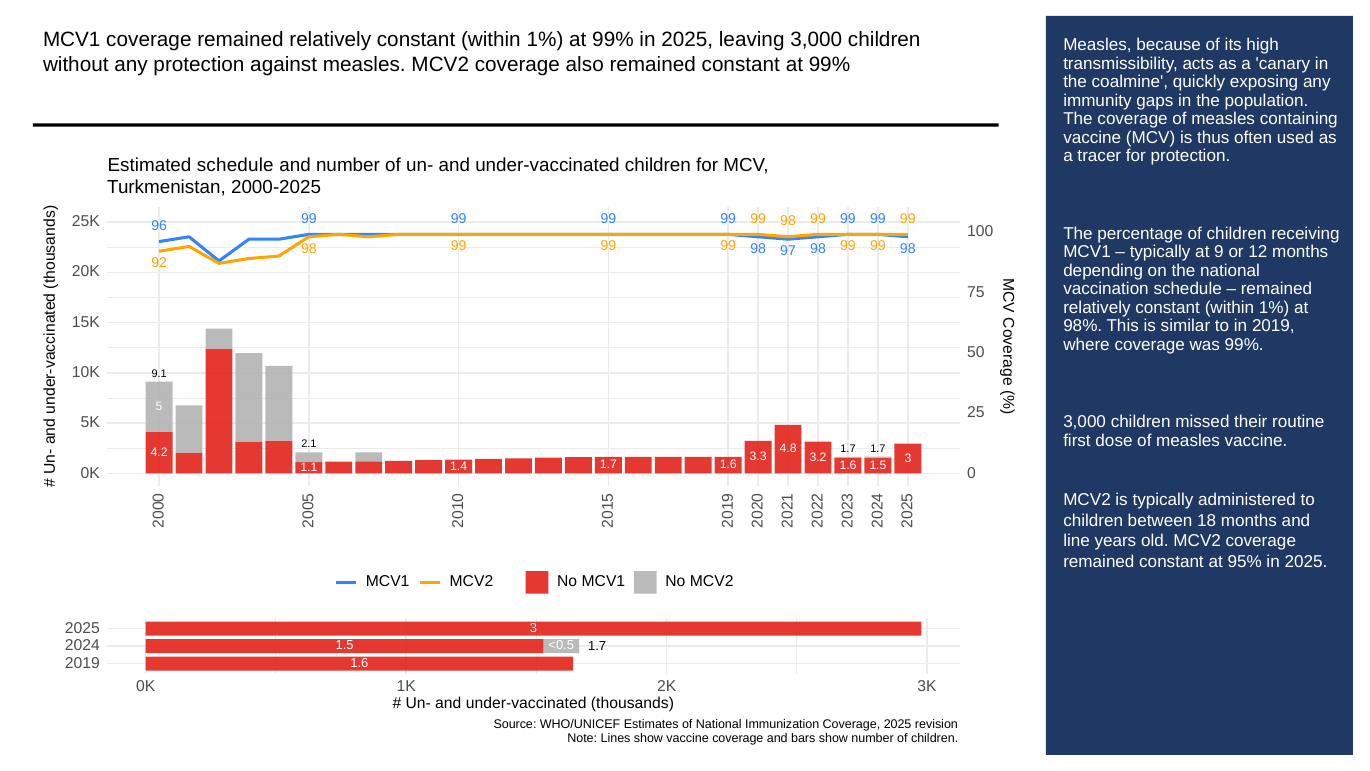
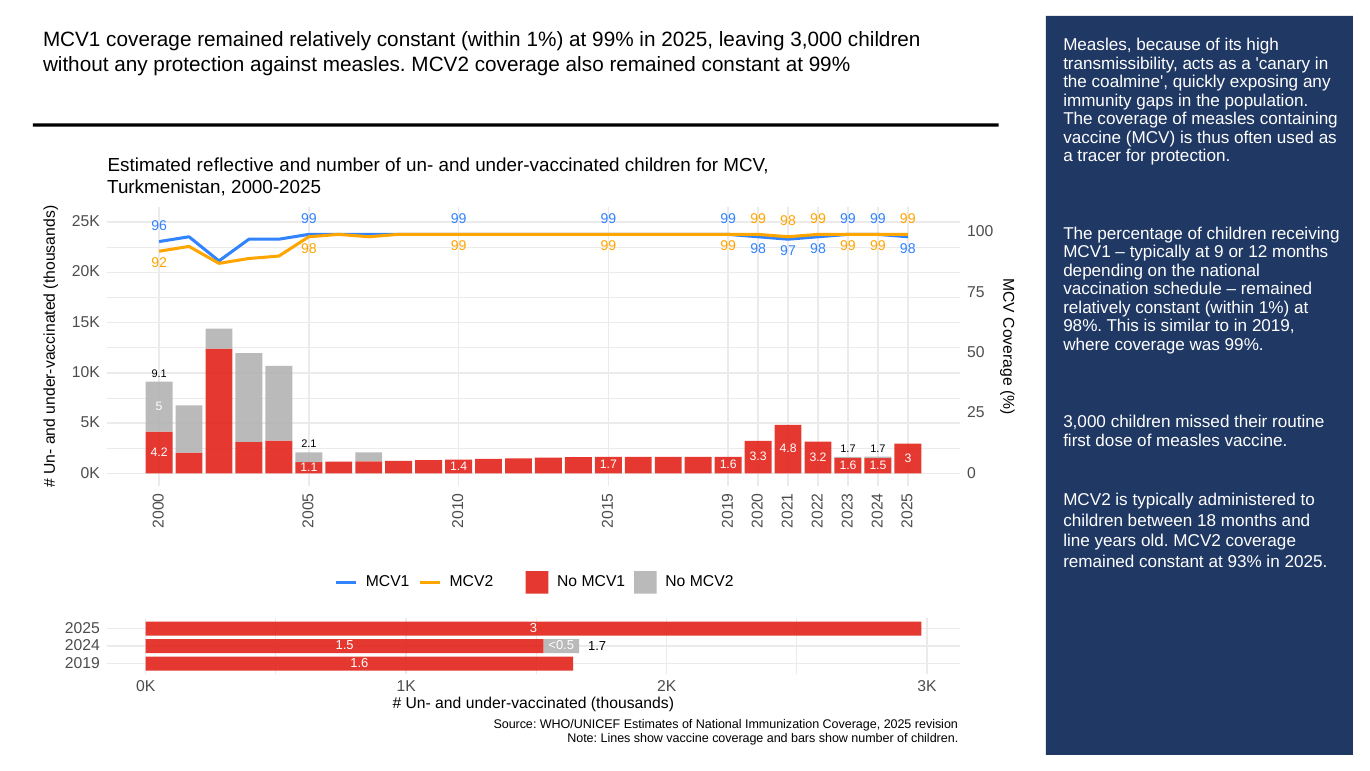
Estimated schedule: schedule -> reflective
95%: 95% -> 93%
